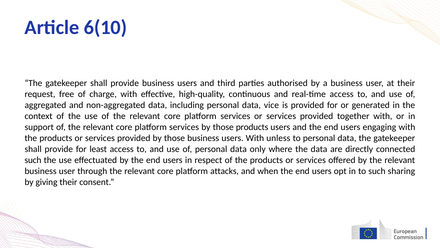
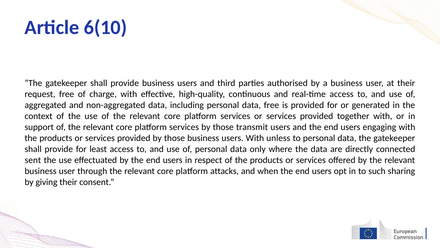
data vice: vice -> free
those products: products -> transmit
such at (33, 160): such -> sent
